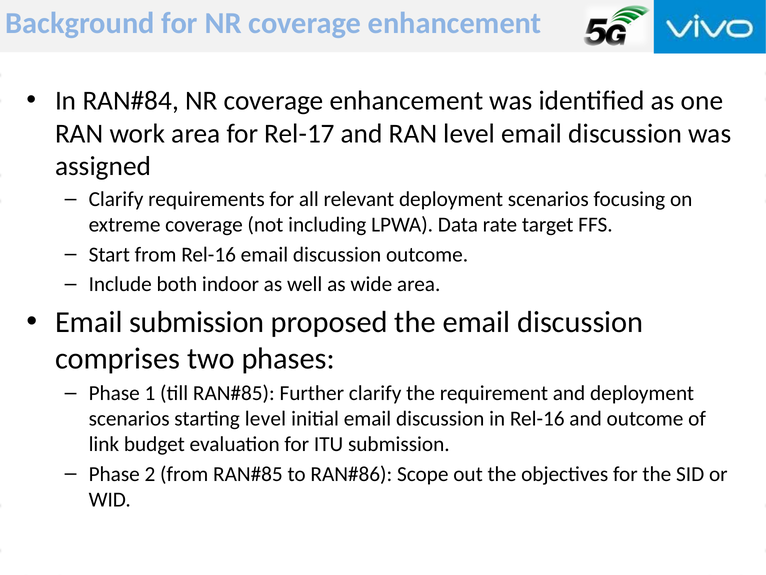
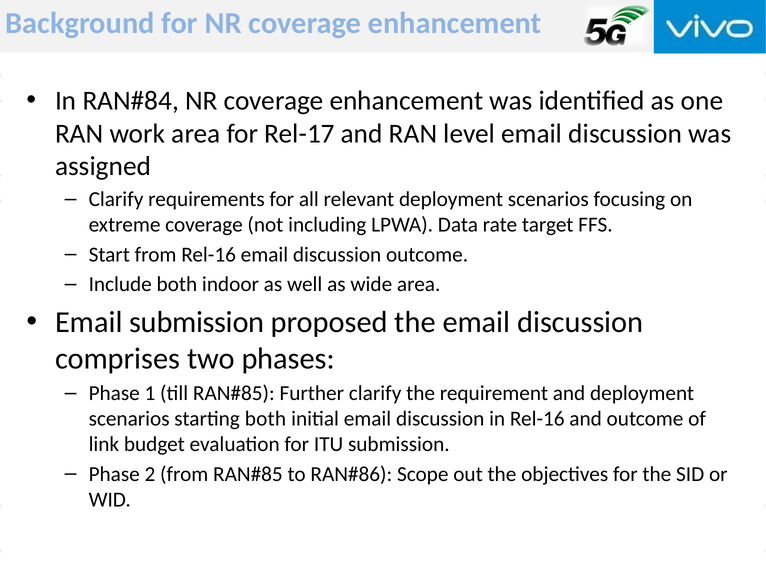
starting level: level -> both
